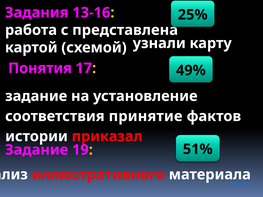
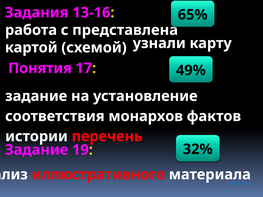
25%: 25% -> 65%
принятие: принятие -> монархов
приказал: приказал -> перечень
51%: 51% -> 32%
